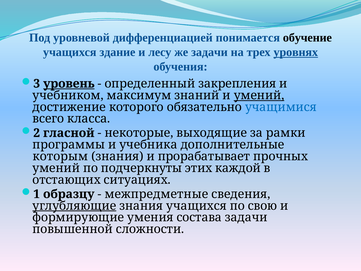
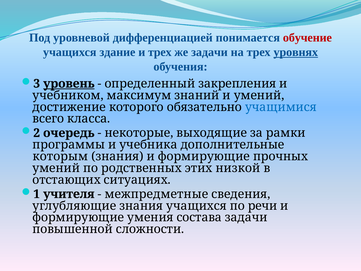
обучение colour: black -> red
и лесу: лесу -> трех
умений at (259, 95) underline: present -> none
гласной: гласной -> очередь
знания и прорабатывает: прорабатывает -> формирующие
подчеркнуты: подчеркнуты -> родственных
каждой: каждой -> низкой
образцу: образцу -> учителя
углубляющие underline: present -> none
свою: свою -> речи
